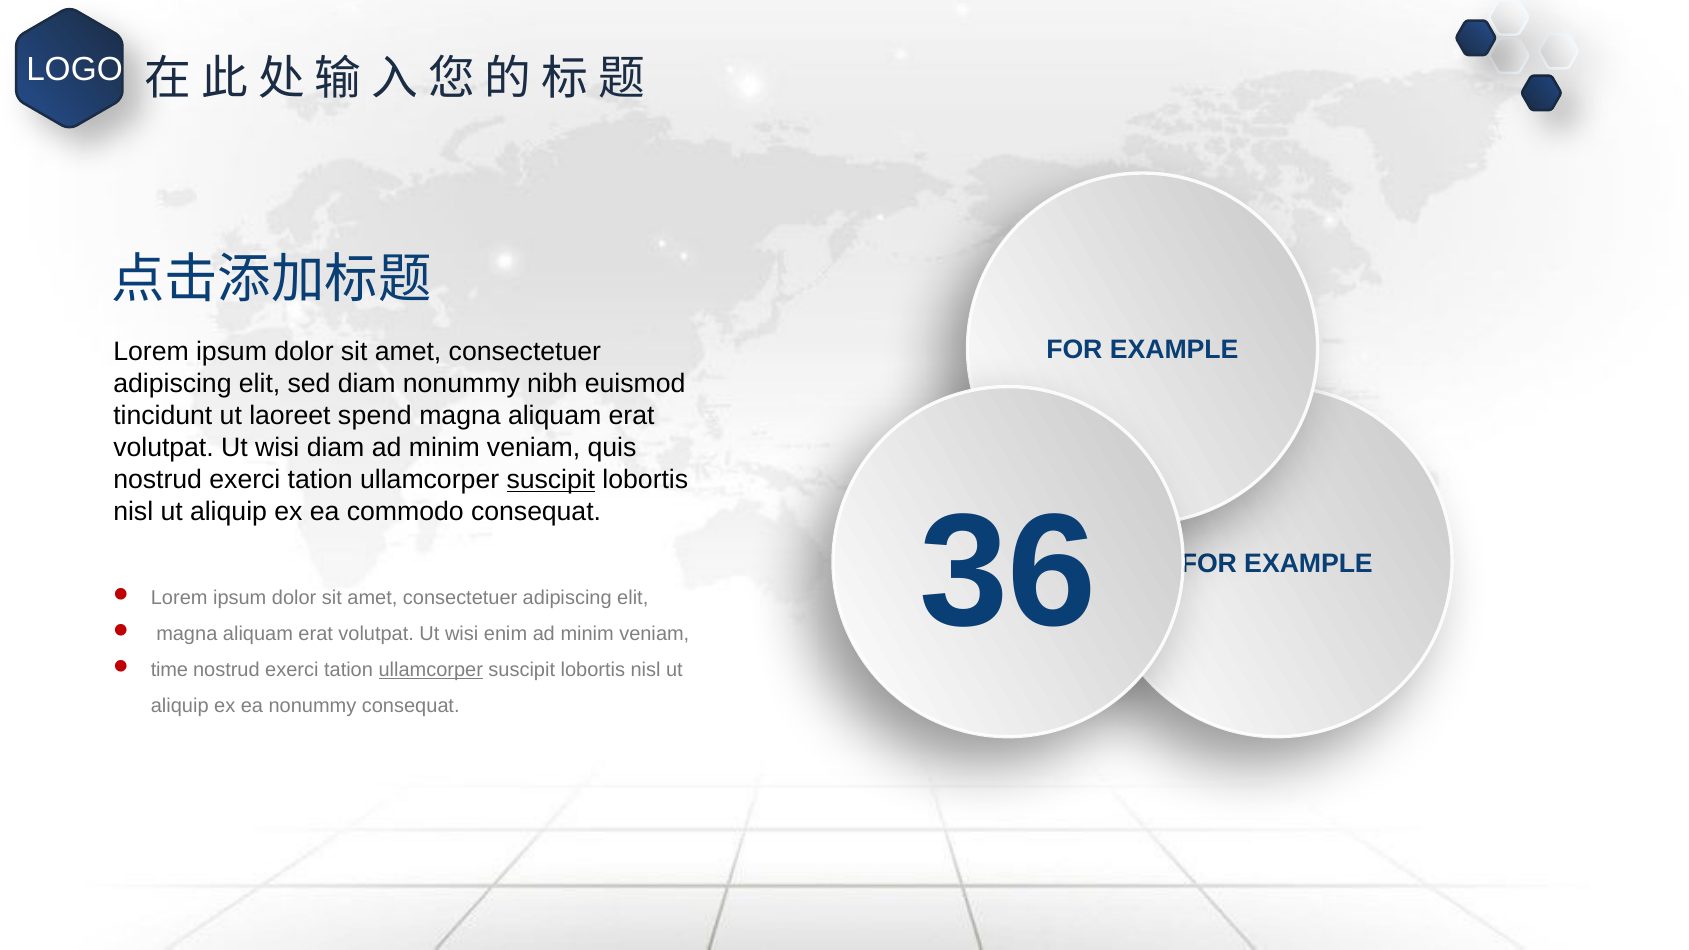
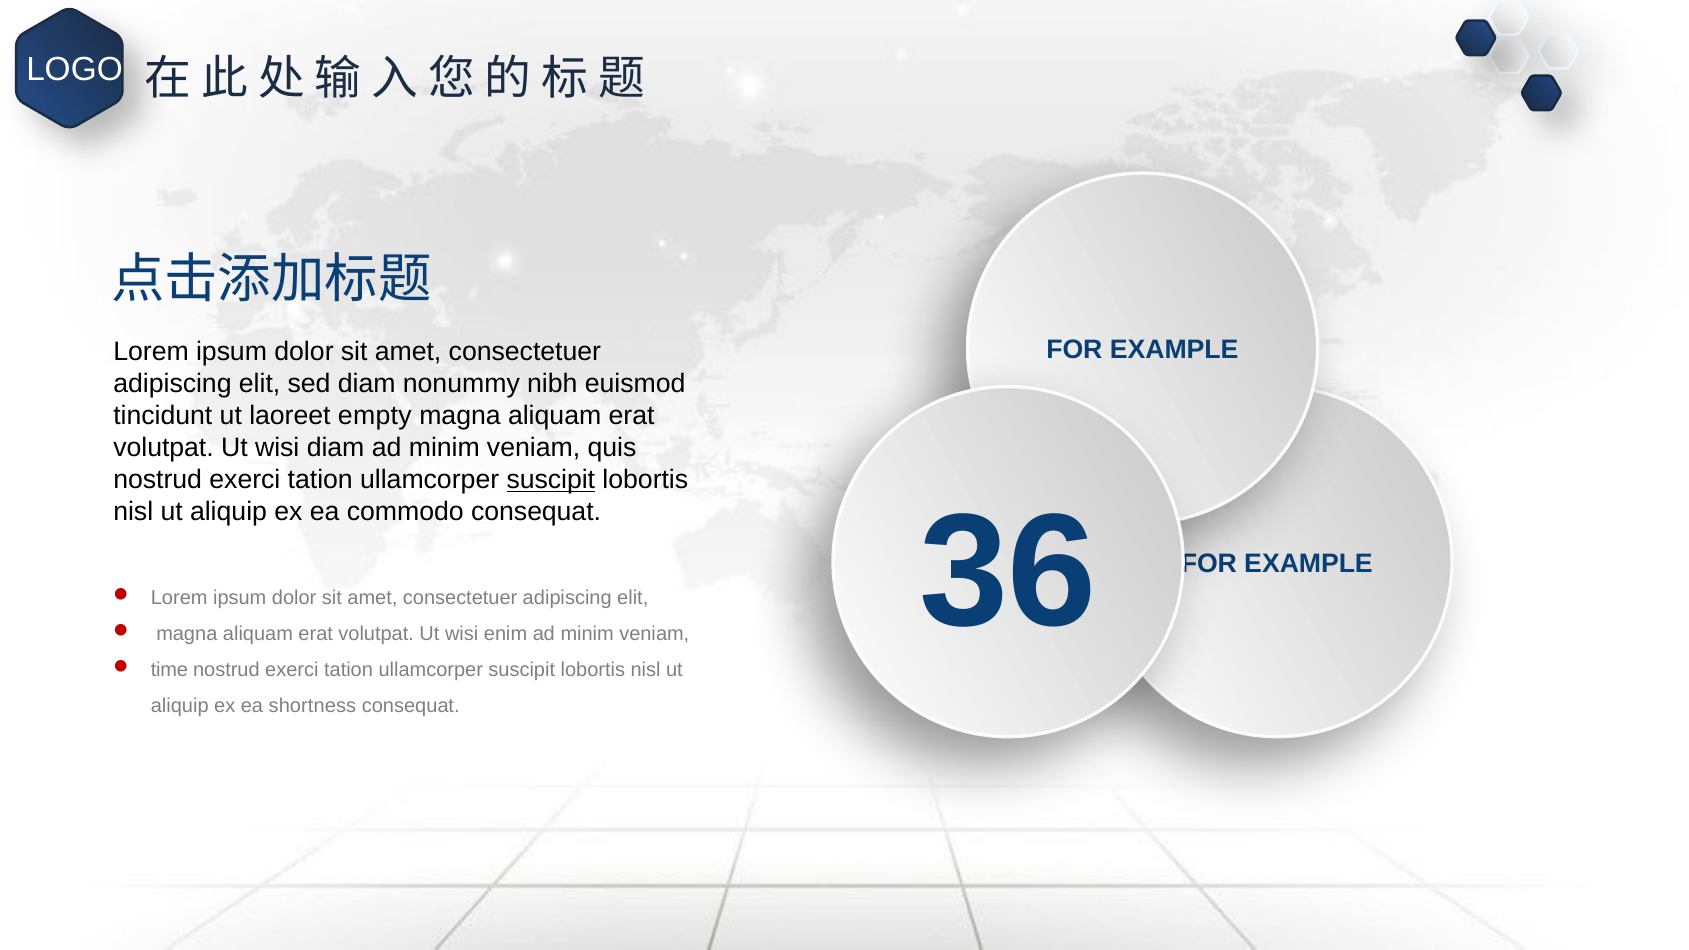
spend: spend -> empty
ullamcorper at (431, 670) underline: present -> none
ea nonummy: nonummy -> shortness
